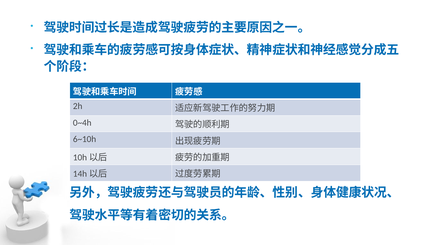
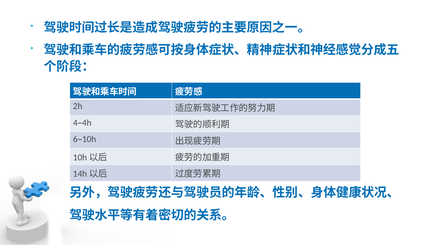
0~4h: 0~4h -> 4~4h
